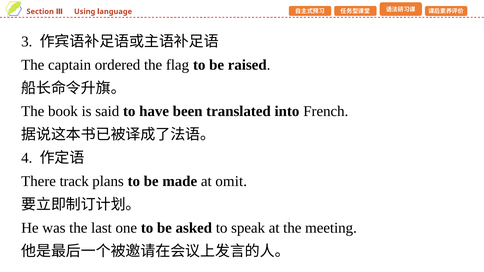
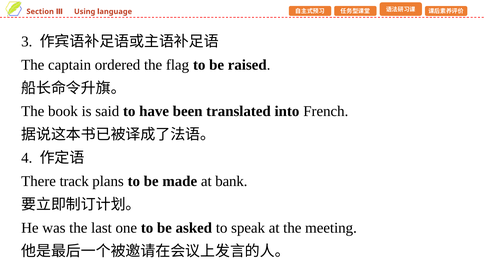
omit: omit -> bank
